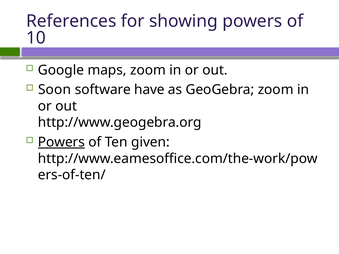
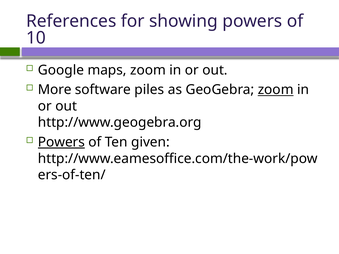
Soon: Soon -> More
have: have -> piles
zoom at (276, 90) underline: none -> present
